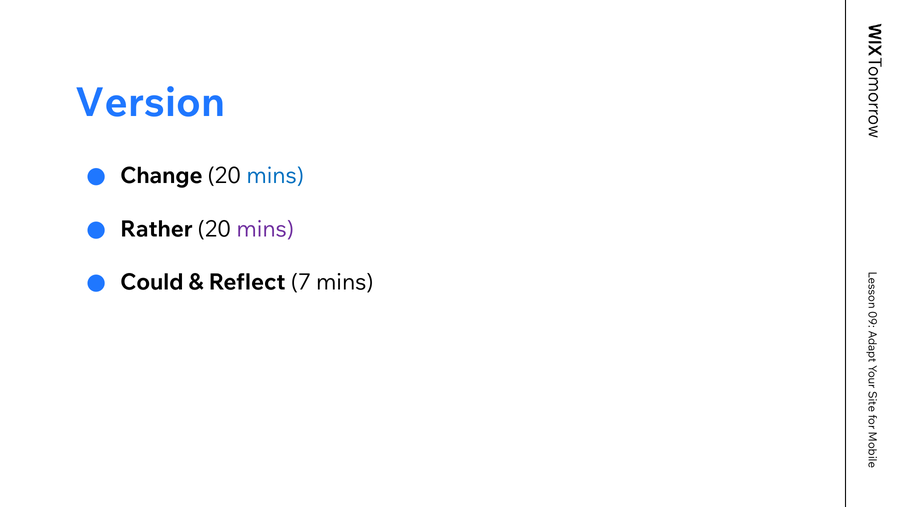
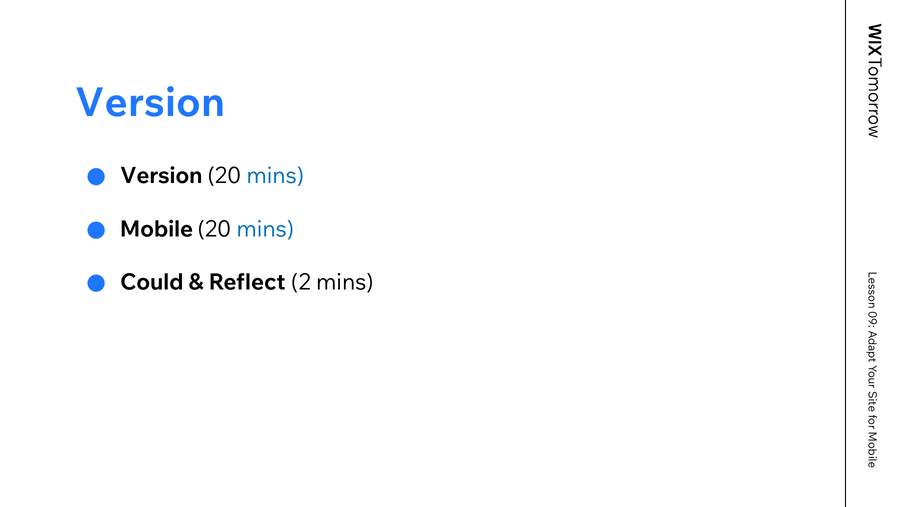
Change at (161, 176): Change -> Version
Rather: Rather -> Mobile
mins at (265, 229) colour: purple -> blue
7: 7 -> 2
